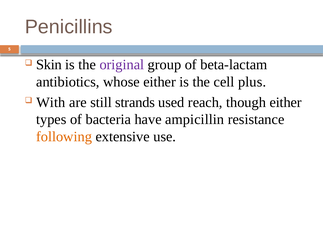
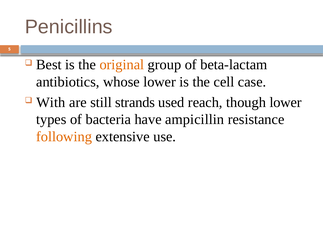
Skin: Skin -> Best
original colour: purple -> orange
whose either: either -> lower
plus: plus -> case
though either: either -> lower
